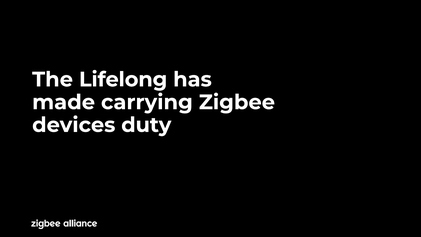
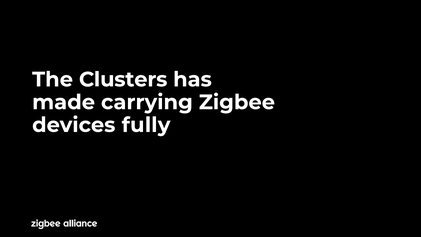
Lifelong: Lifelong -> Clusters
duty: duty -> fully
